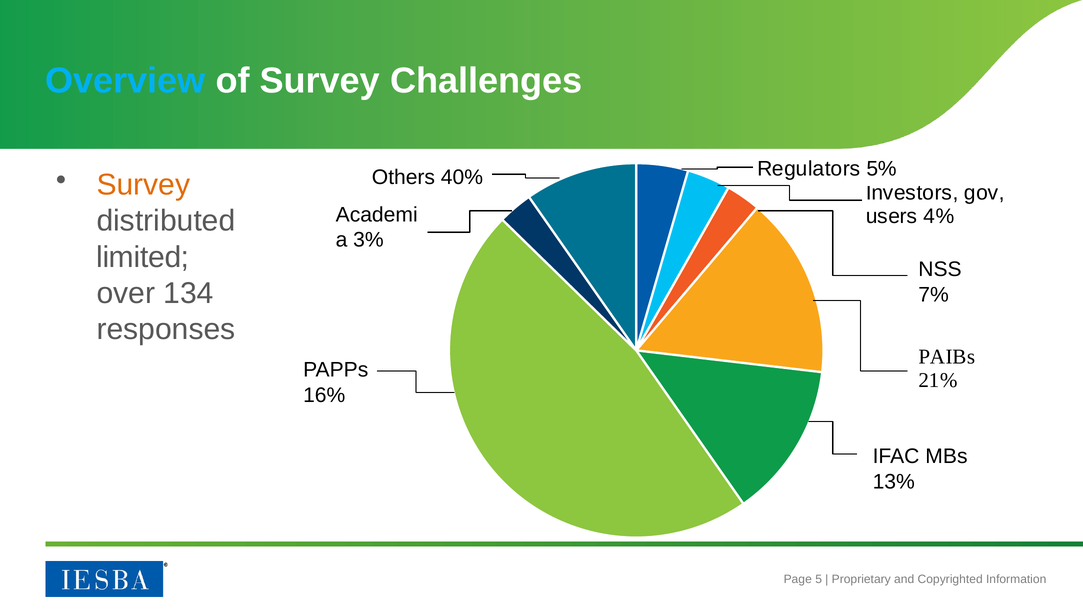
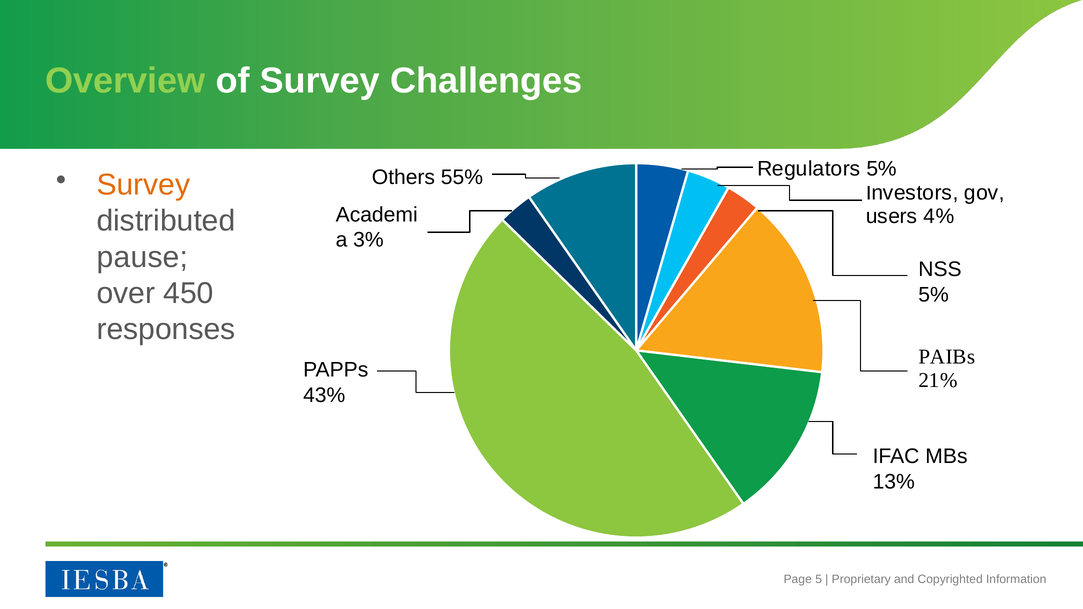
Overview colour: light blue -> light green
40%: 40% -> 55%
limited: limited -> pause
134: 134 -> 450
7% at (934, 295): 7% -> 5%
16%: 16% -> 43%
